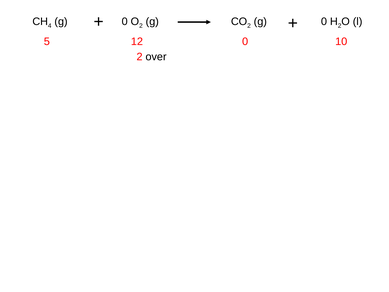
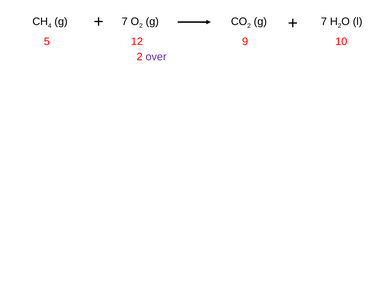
0 at (125, 21): 0 -> 7
2 g 0: 0 -> 7
12 0: 0 -> 9
over colour: black -> purple
